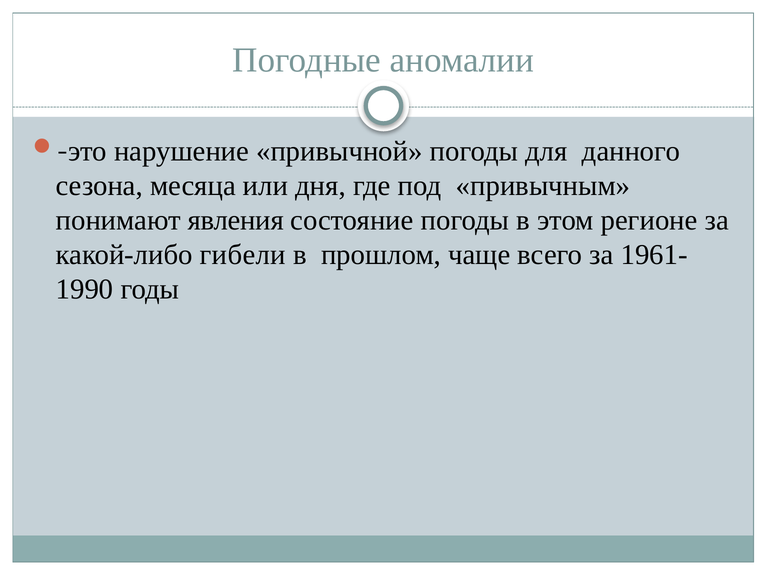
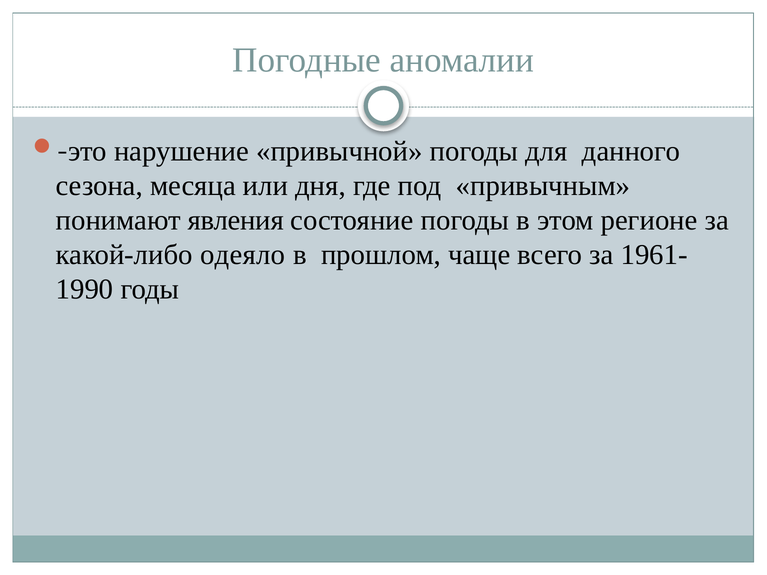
гибели: гибели -> одеяло
